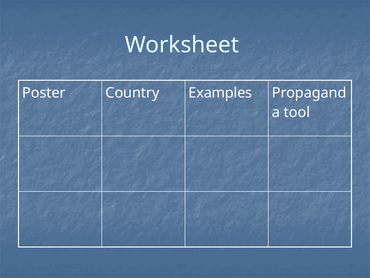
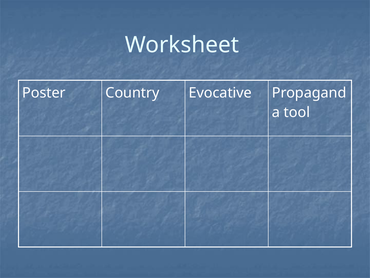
Examples: Examples -> Evocative
